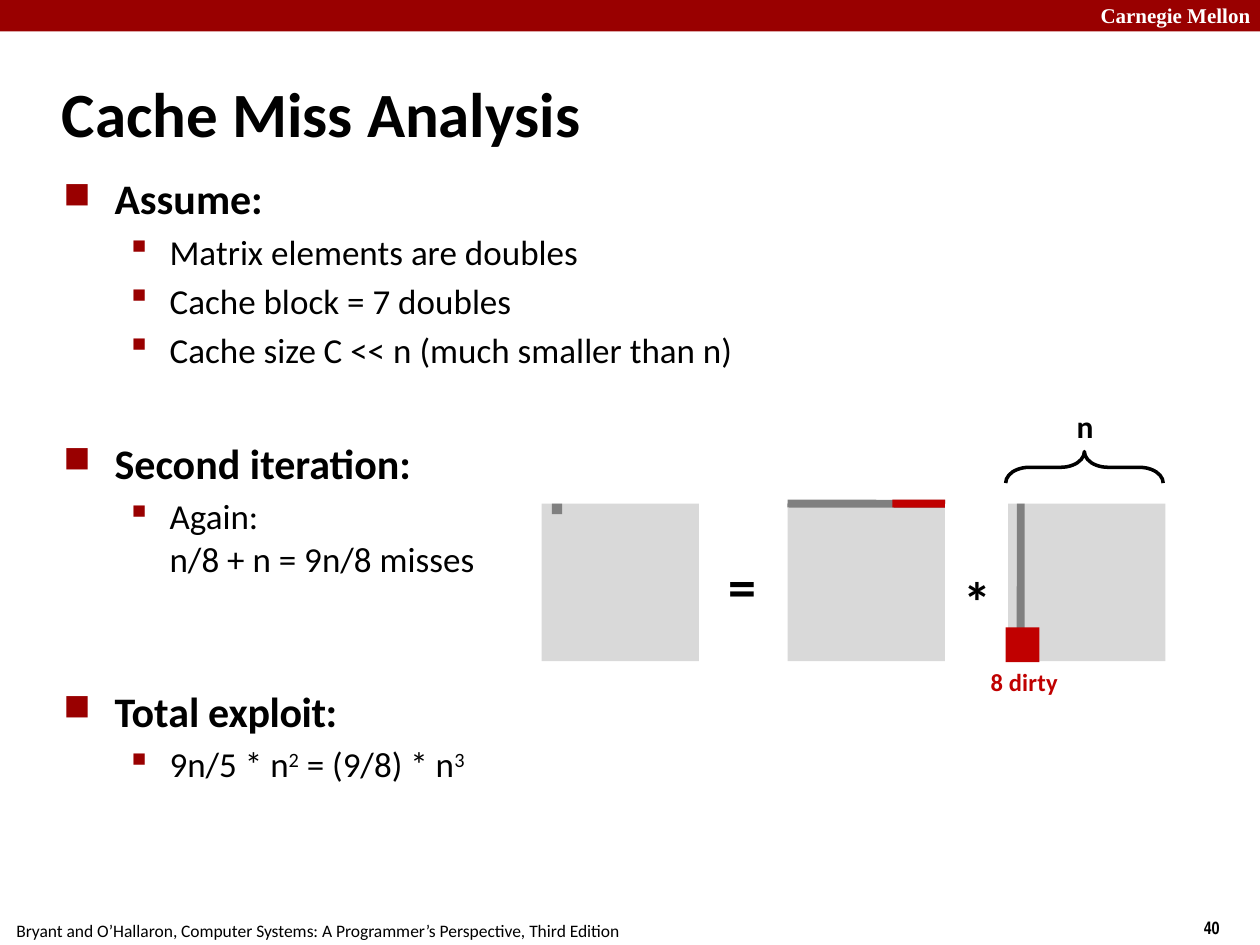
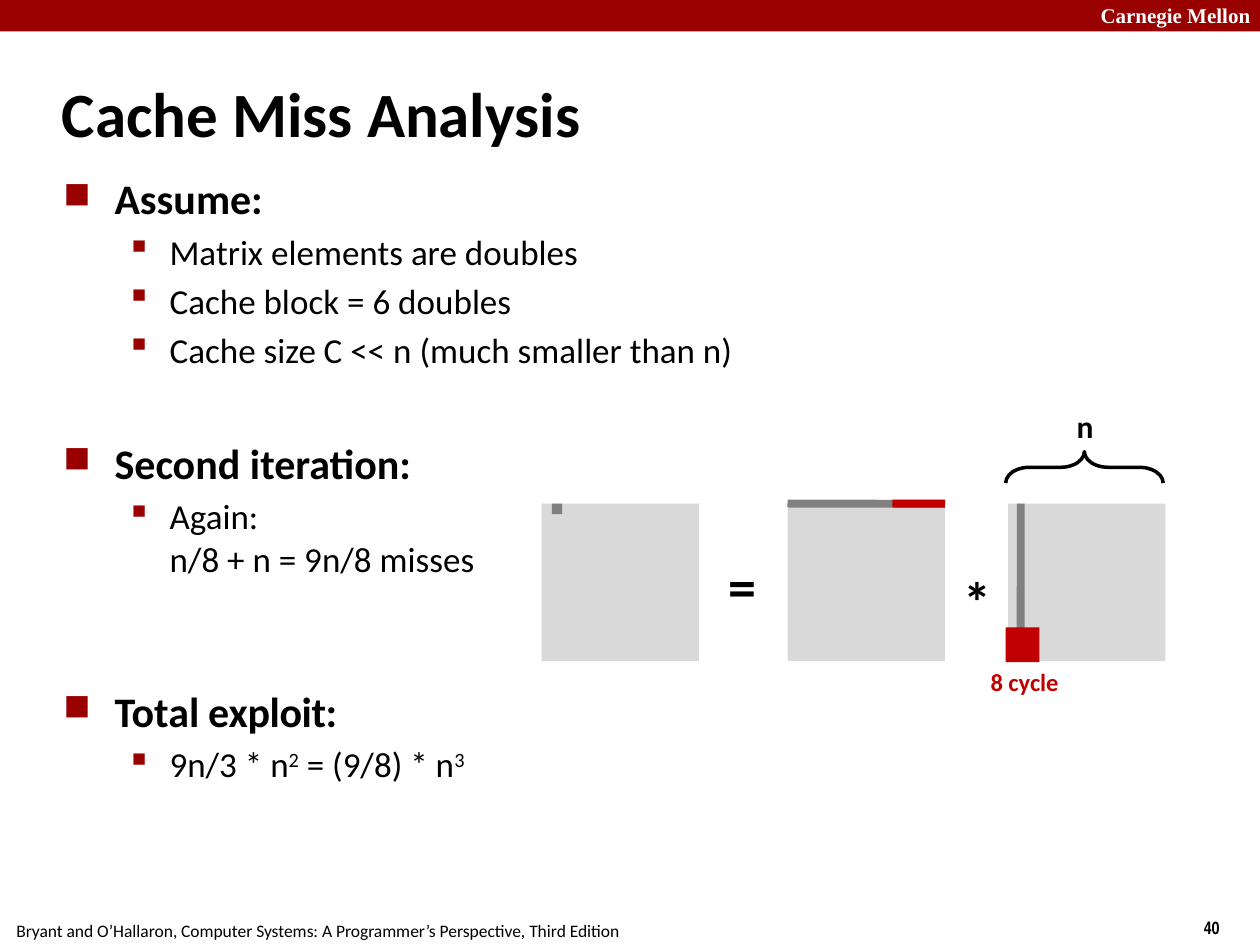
7: 7 -> 6
dirty: dirty -> cycle
9n/5: 9n/5 -> 9n/3
